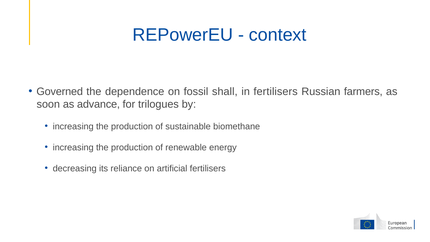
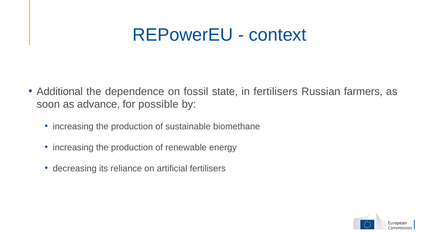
Governed: Governed -> Additional
shall: shall -> state
trilogues: trilogues -> possible
